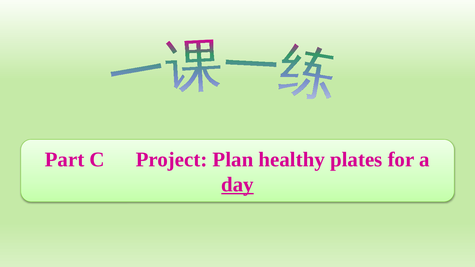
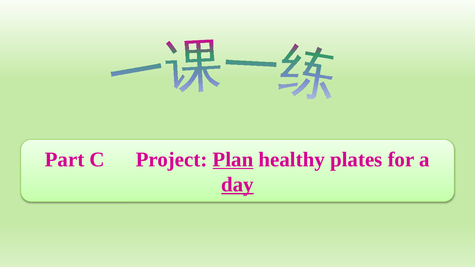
Plan underline: none -> present
